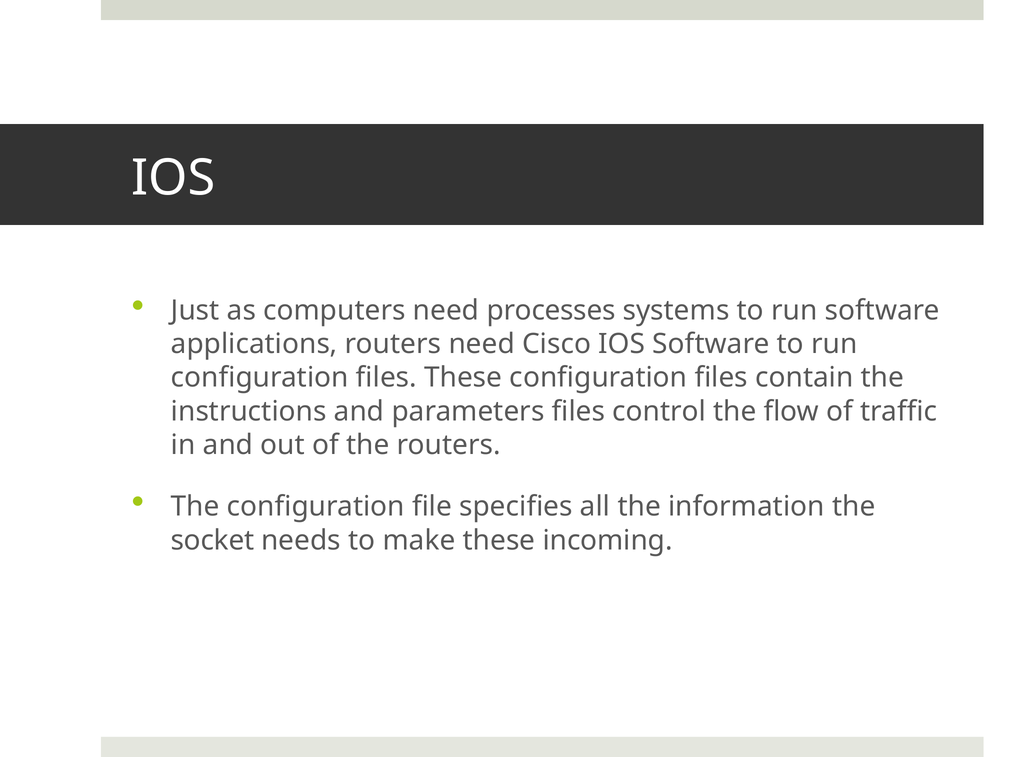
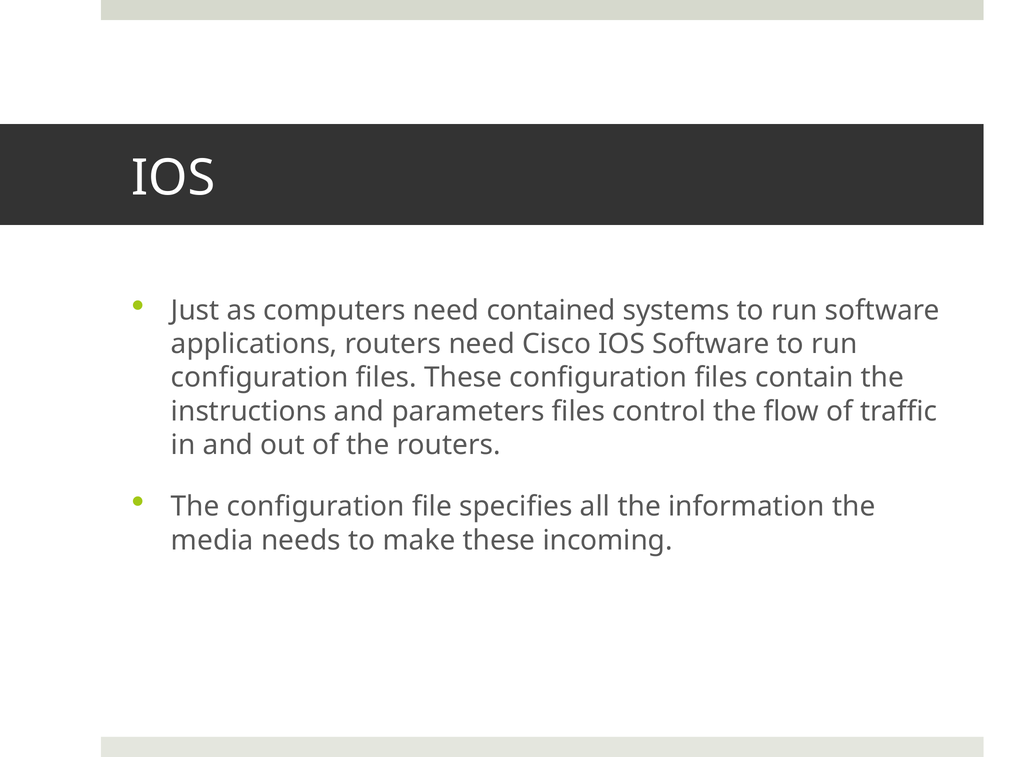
processes: processes -> contained
socket: socket -> media
